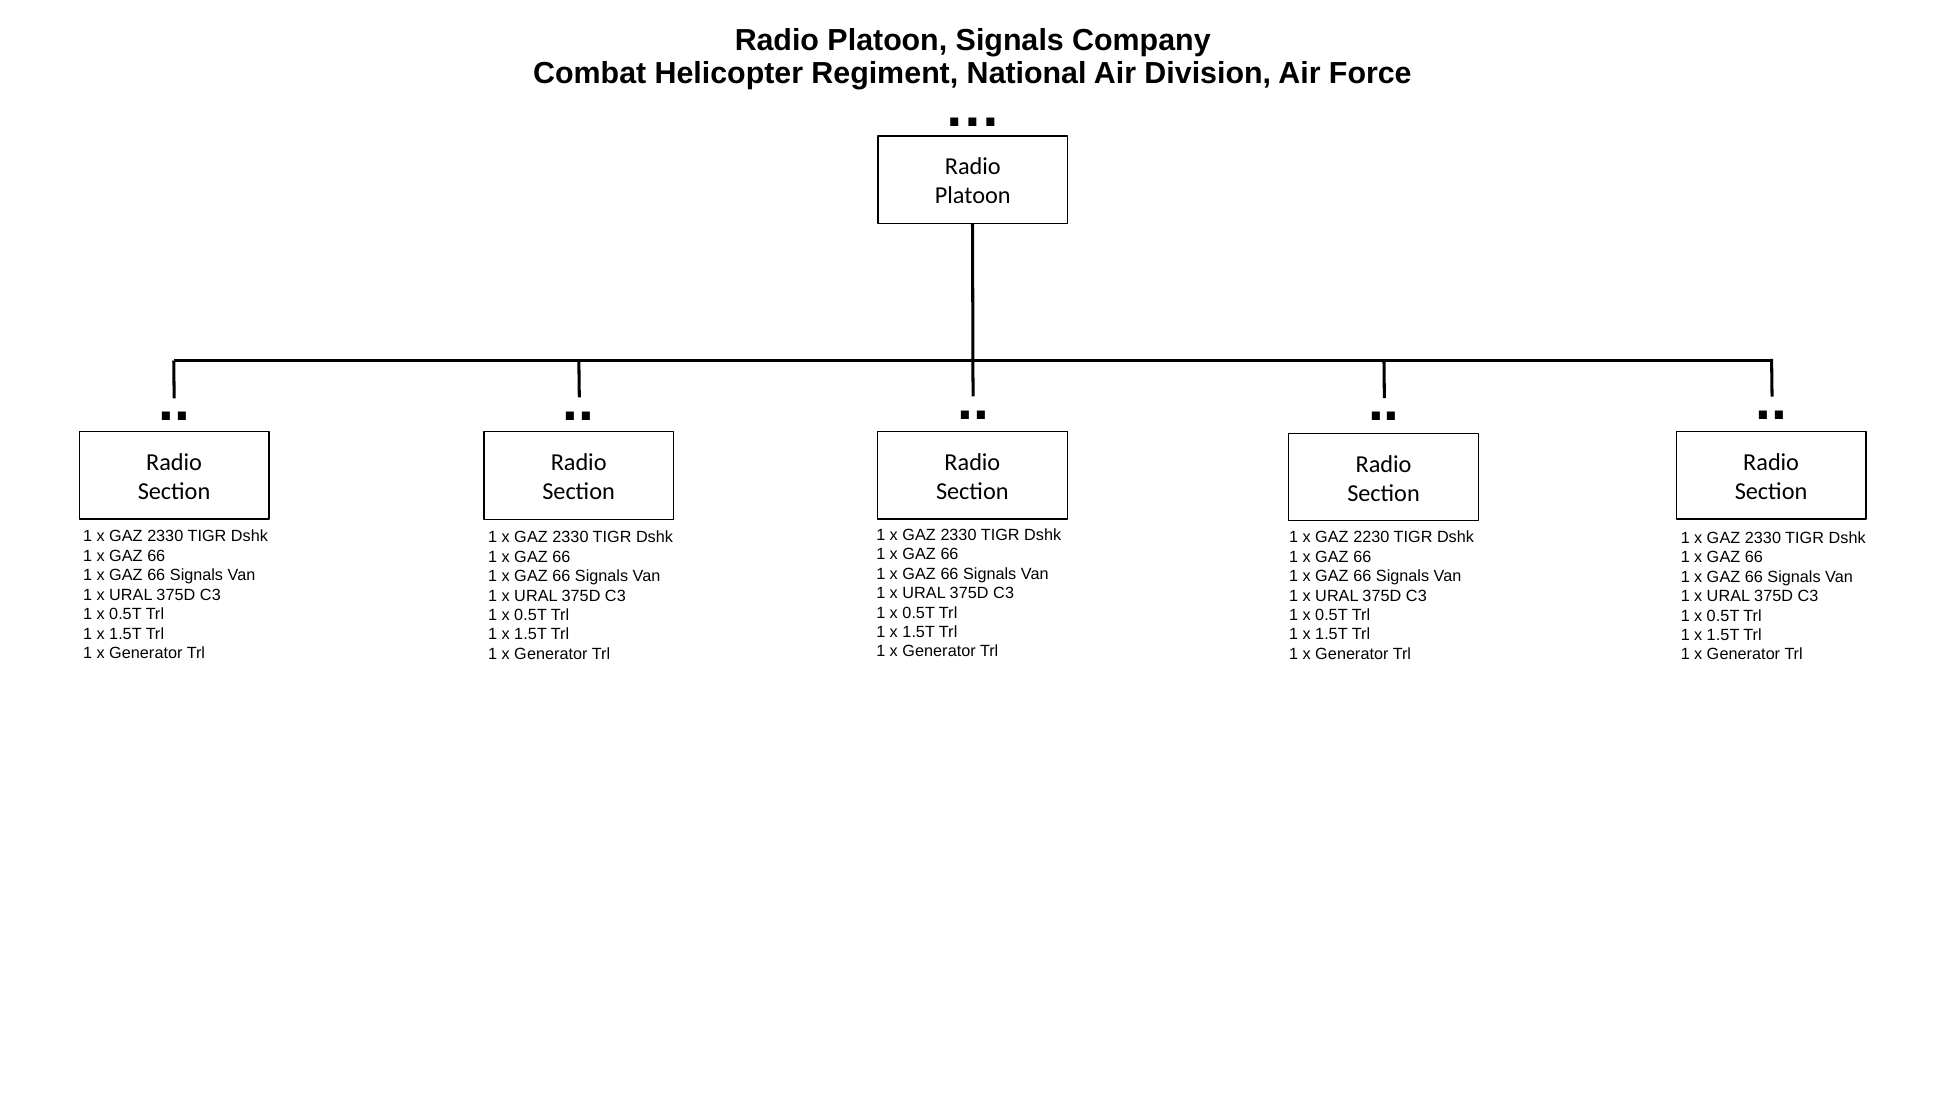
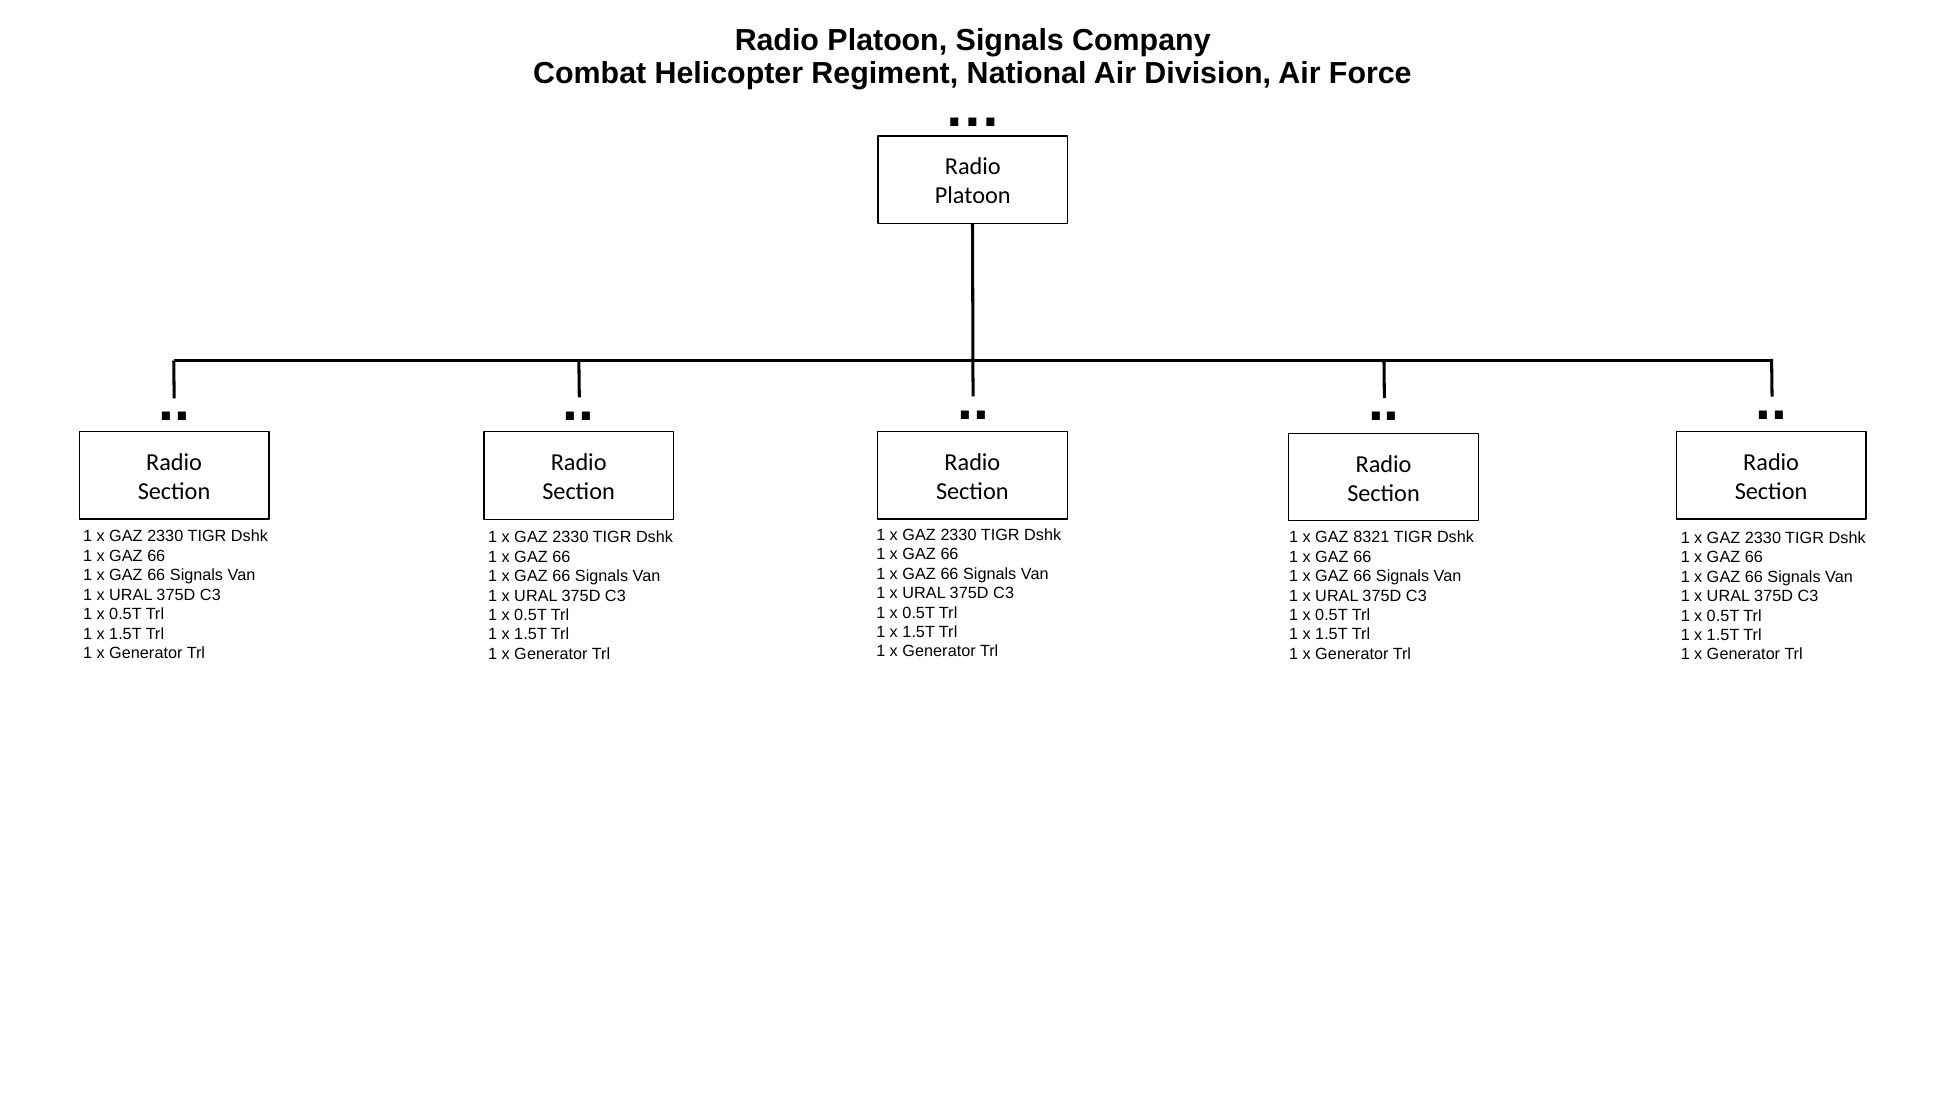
2230: 2230 -> 8321
